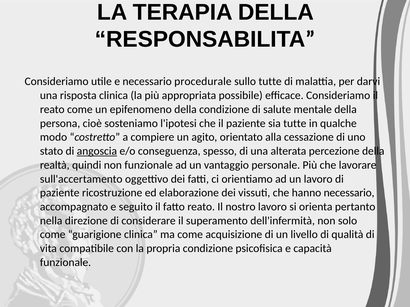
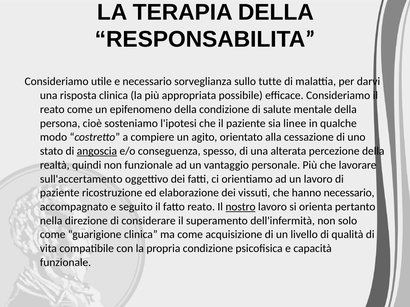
procedurale: procedurale -> sorveglianza
sia tutte: tutte -> linee
nostro underline: none -> present
